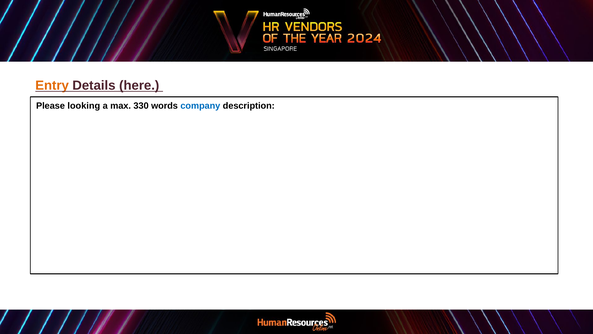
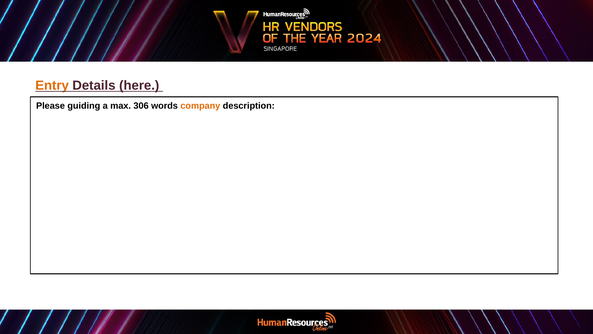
looking: looking -> guiding
330: 330 -> 306
company colour: blue -> orange
